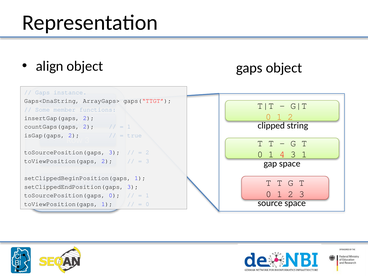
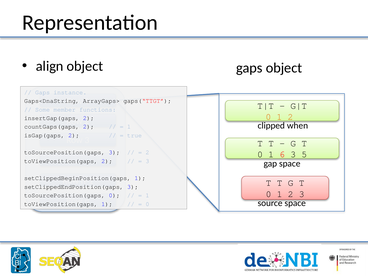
string: string -> when
4: 4 -> 6
3 1: 1 -> 5
